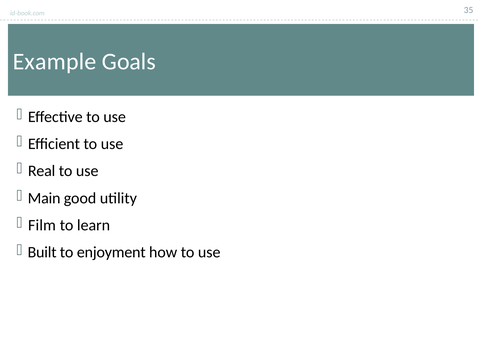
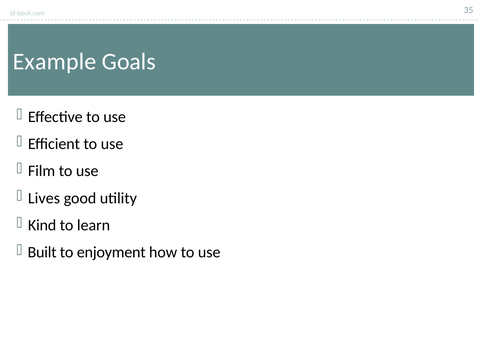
Real: Real -> Film
Main: Main -> Lives
Film: Film -> Kind
